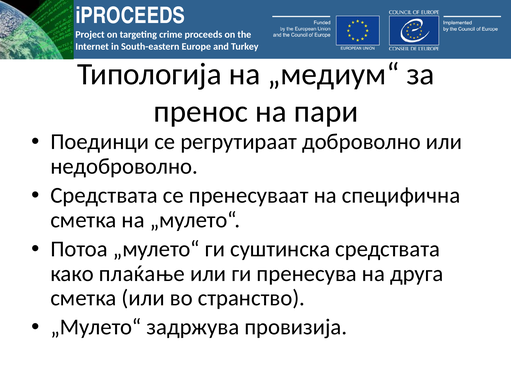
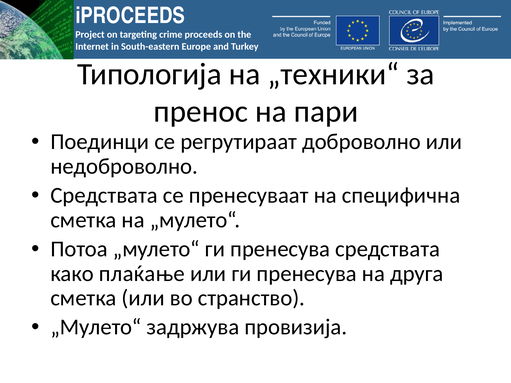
„медиум“: „медиум“ -> „техники“
„мулето“ ги суштинска: суштинска -> пренесува
